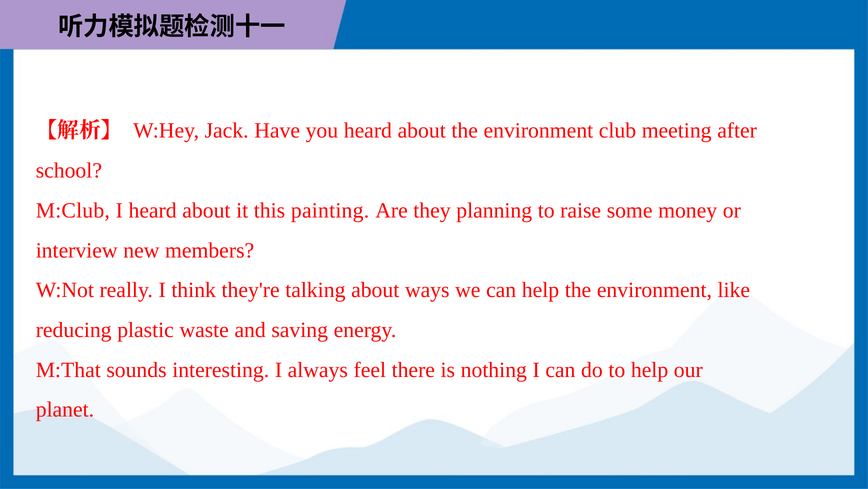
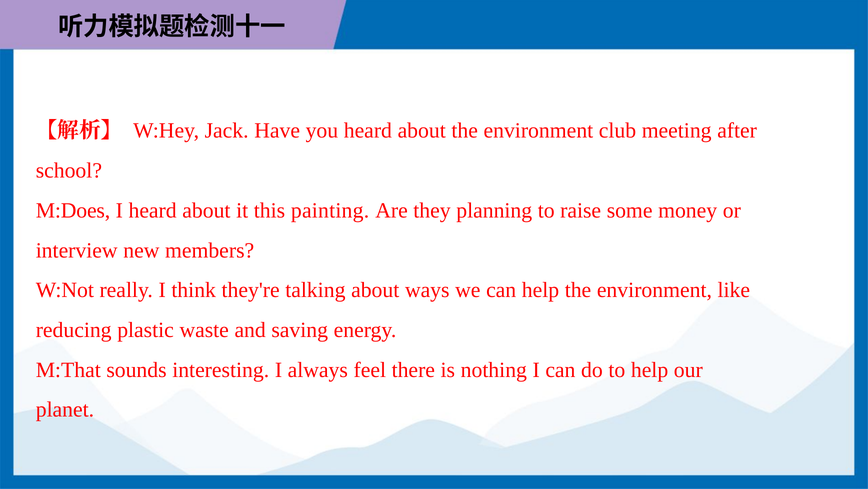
M:Club: M:Club -> M:Does
